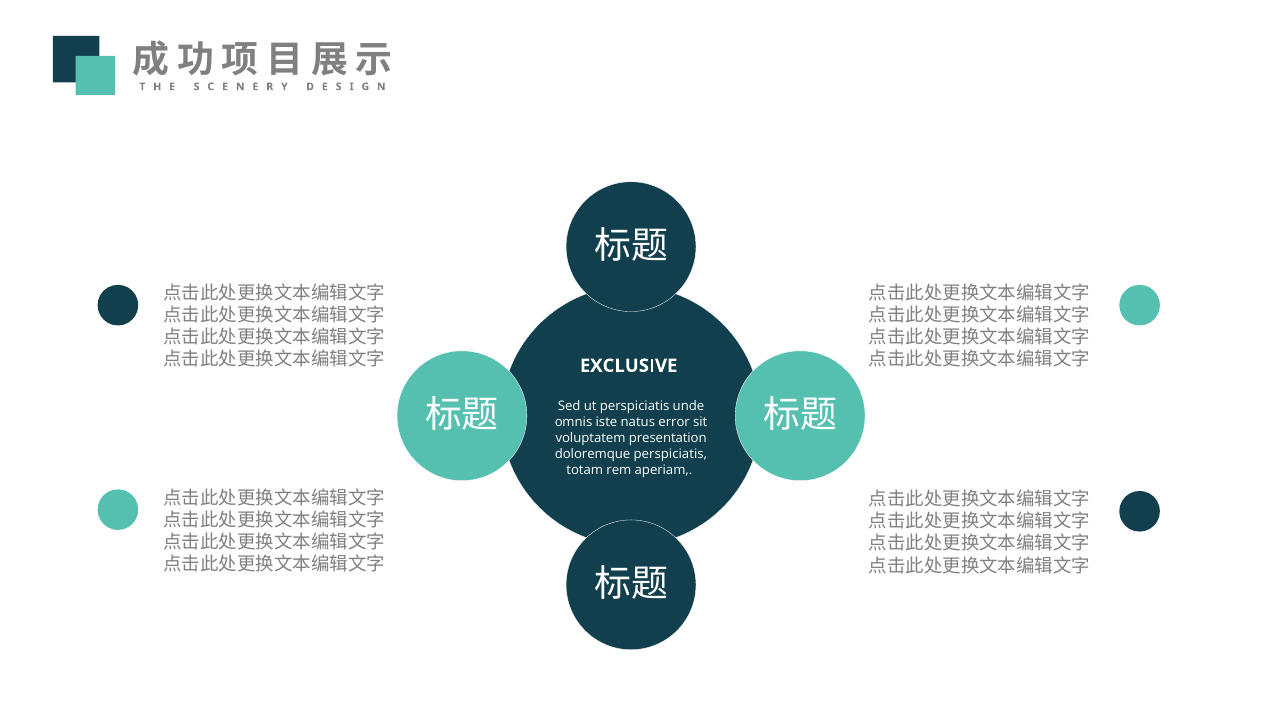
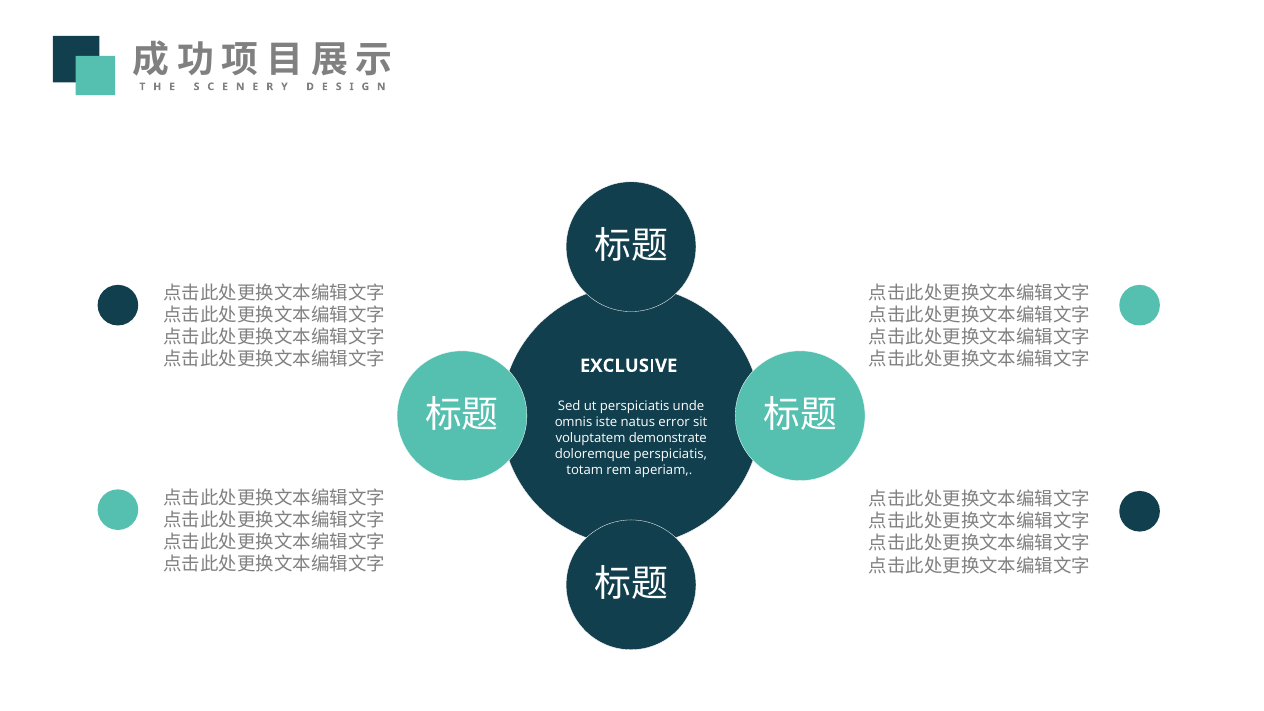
presentation: presentation -> demonstrate
